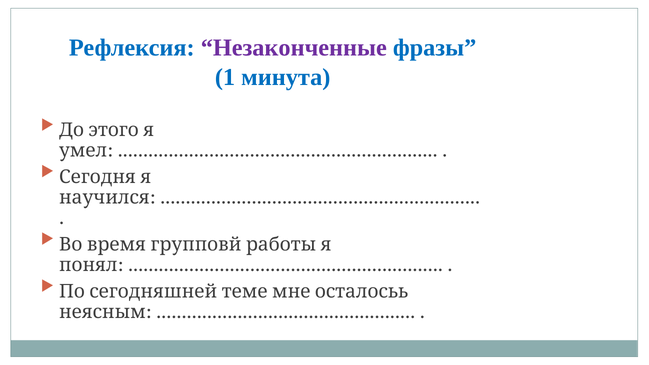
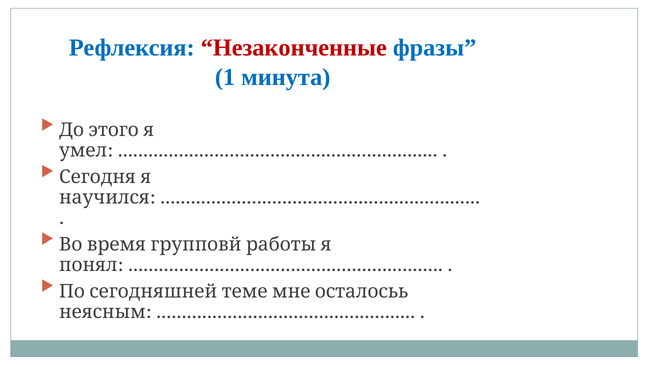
Незаконченные colour: purple -> red
